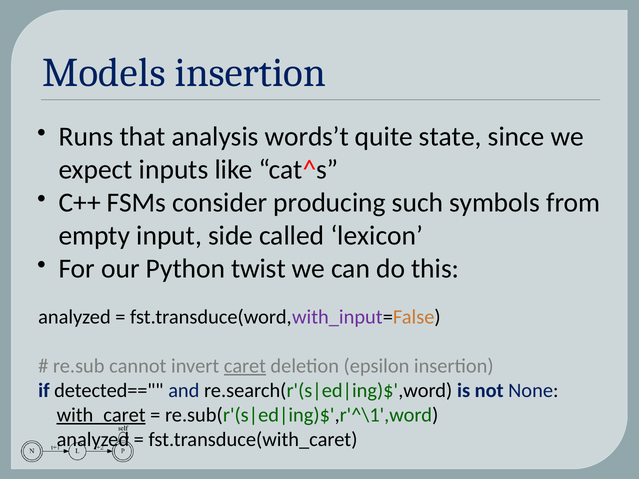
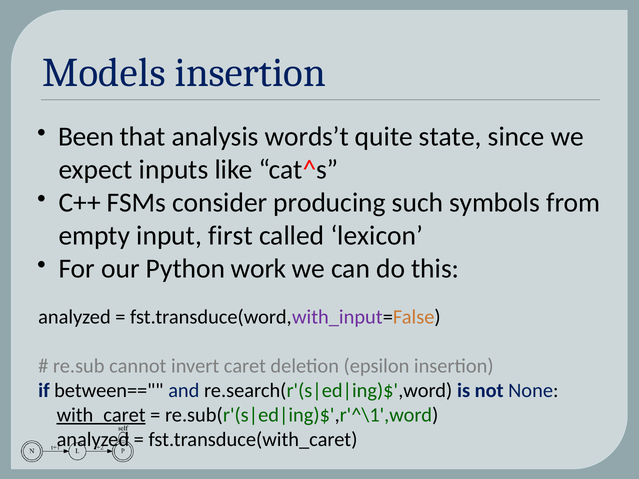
Runs: Runs -> Been
side: side -> first
twist: twist -> work
caret underline: present -> none
detected==: detected== -> between==
